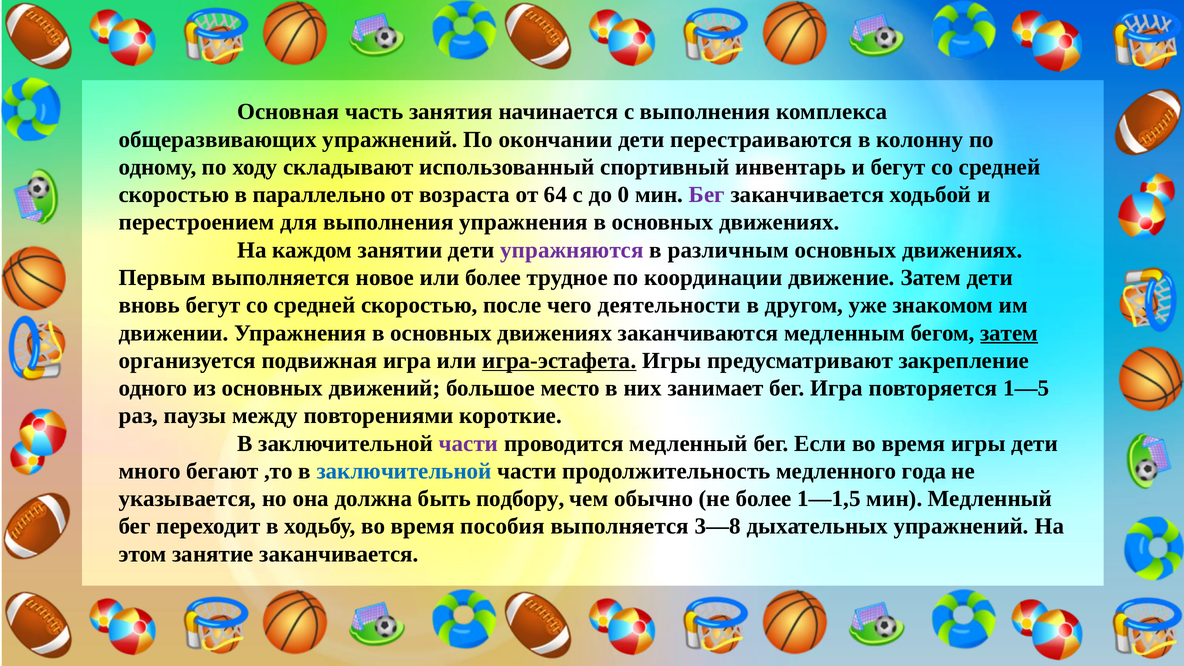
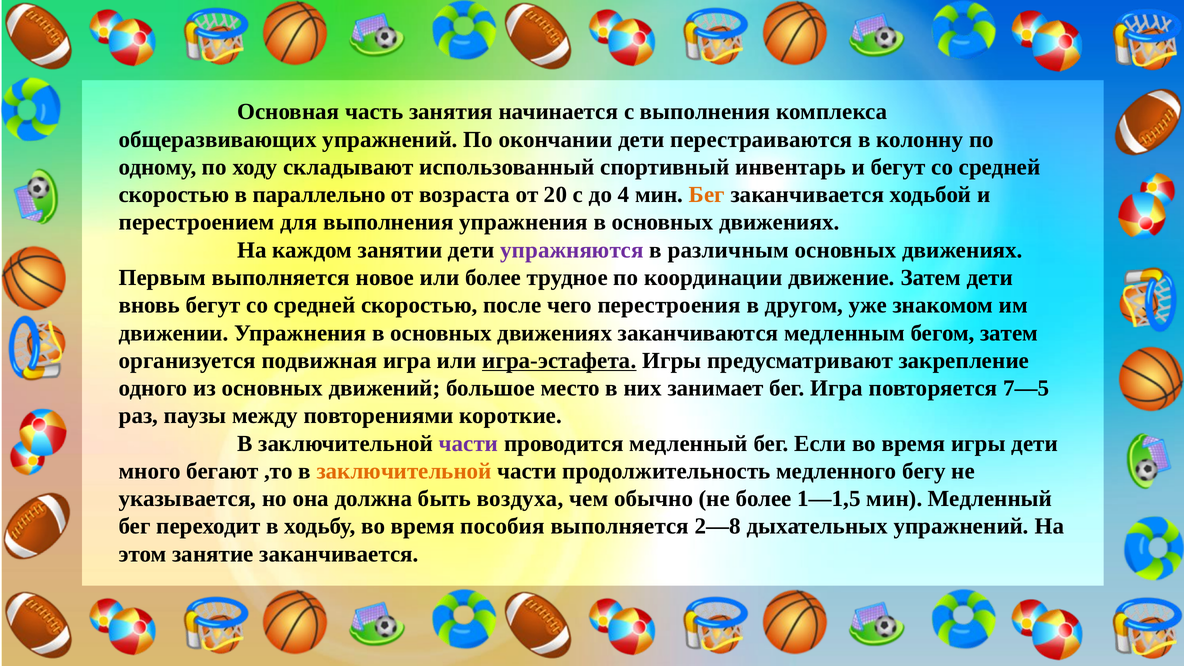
64: 64 -> 20
0: 0 -> 4
Бег at (707, 195) colour: purple -> orange
деятельности: деятельности -> перестроения
затем at (1009, 333) underline: present -> none
1—5: 1—5 -> 7—5
заключительной at (404, 471) colour: blue -> orange
года: года -> бегу
подбору: подбору -> воздуха
3—8: 3—8 -> 2—8
